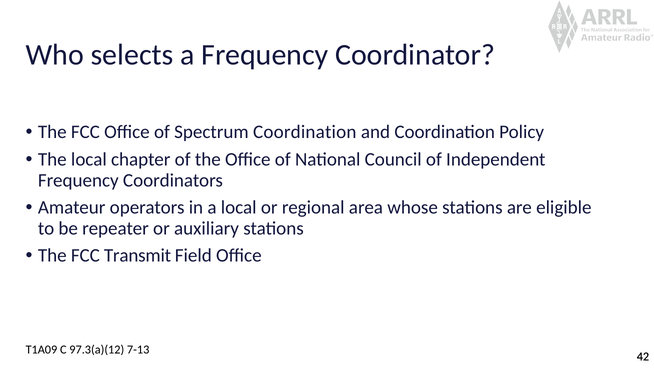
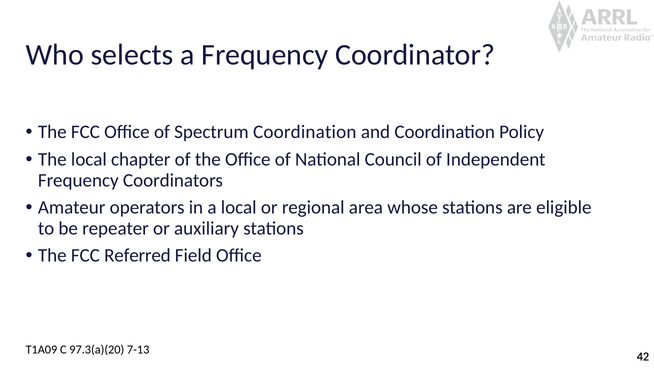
Transmit: Transmit -> Referred
97.3(a)(12: 97.3(a)(12 -> 97.3(a)(20
